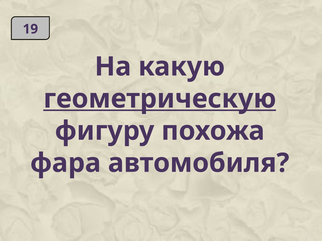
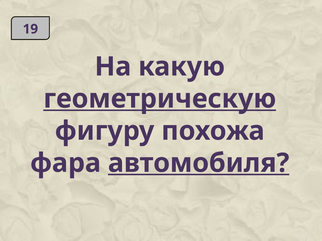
автомобиля underline: none -> present
